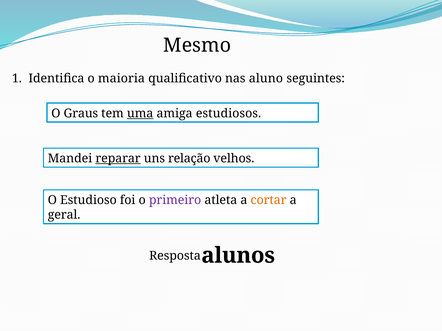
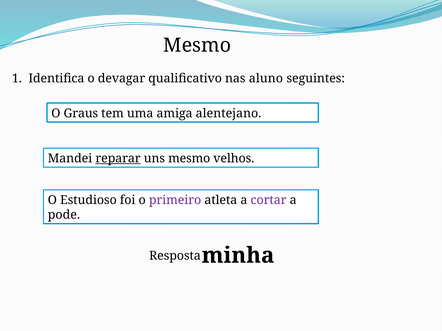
maioria: maioria -> devagar
uma underline: present -> none
estudiosos: estudiosos -> alentejano
uns relação: relação -> mesmo
cortar colour: orange -> purple
geral: geral -> pode
alunos: alunos -> minha
